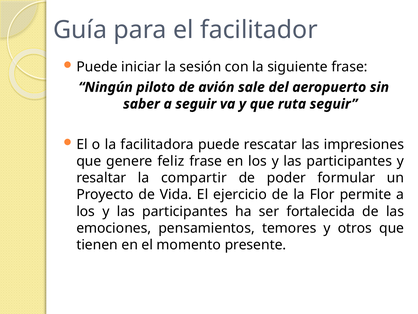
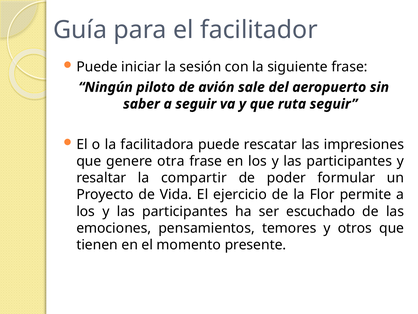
feliz: feliz -> otra
fortalecida: fortalecida -> escuchado
